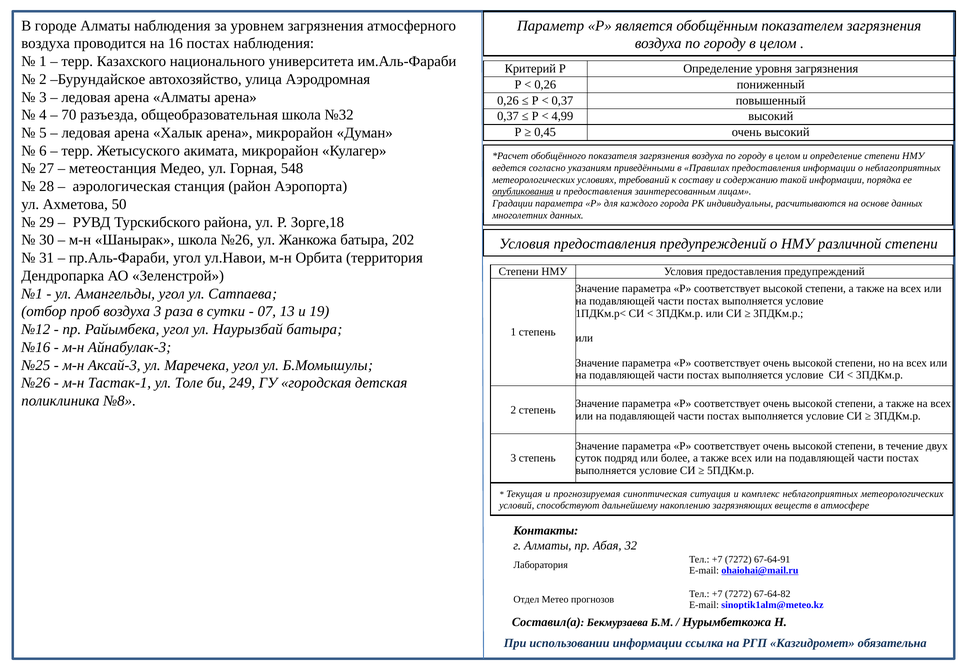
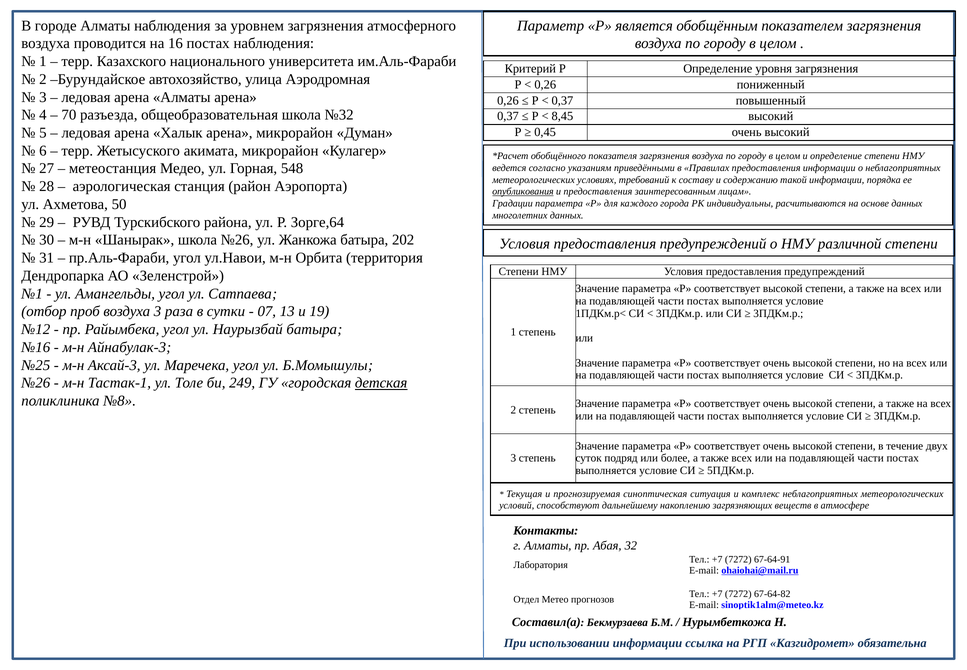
4,99: 4,99 -> 8,45
Зорге,18: Зорге,18 -> Зорге,64
детская underline: none -> present
